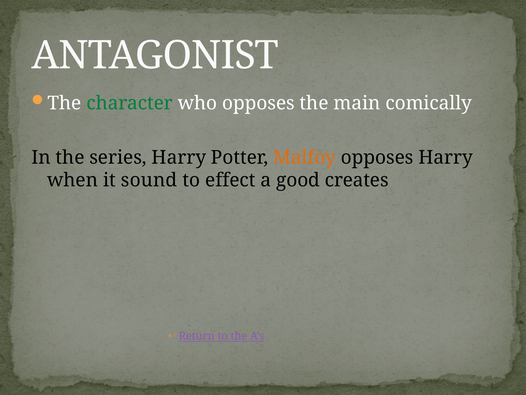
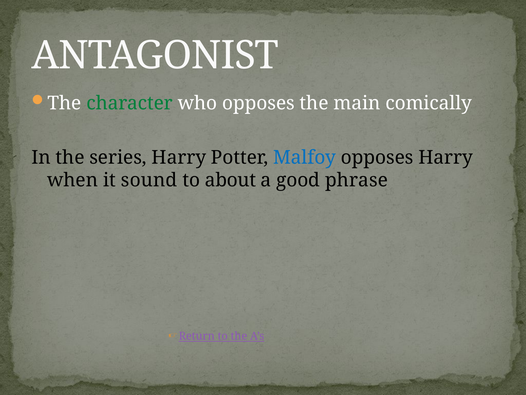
Malfoy colour: orange -> blue
effect: effect -> about
creates: creates -> phrase
